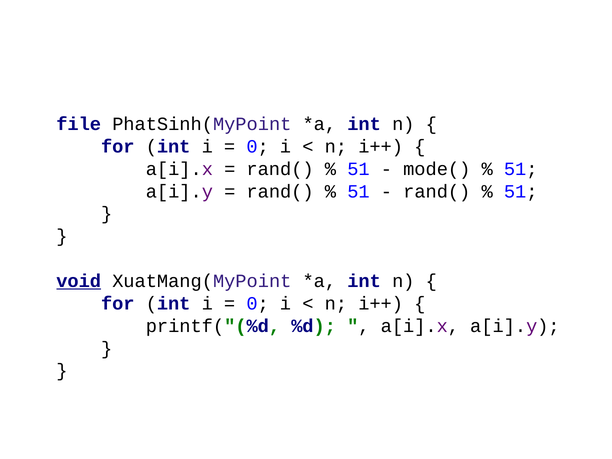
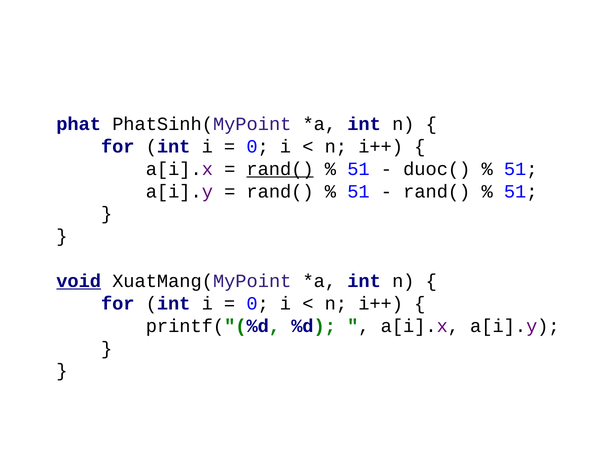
file: file -> phat
rand( at (280, 169) underline: none -> present
mode(: mode( -> duoc(
